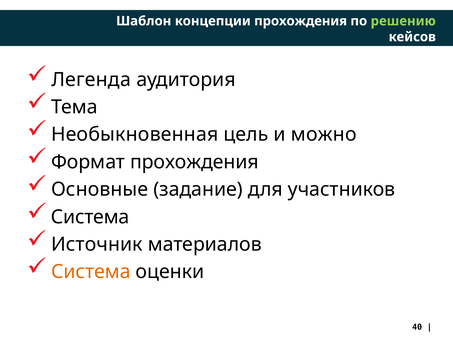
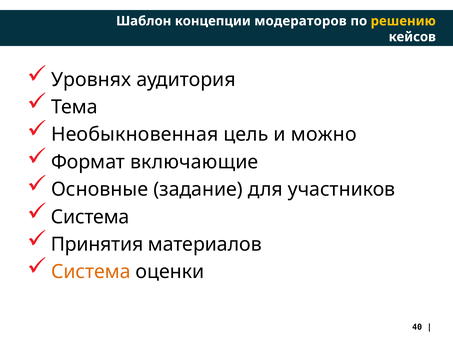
концепции прохождения: прохождения -> модераторов
решению colour: light green -> yellow
Легенда: Легенда -> Уровнях
Формат прохождения: прохождения -> включающие
Источник: Источник -> Принятия
